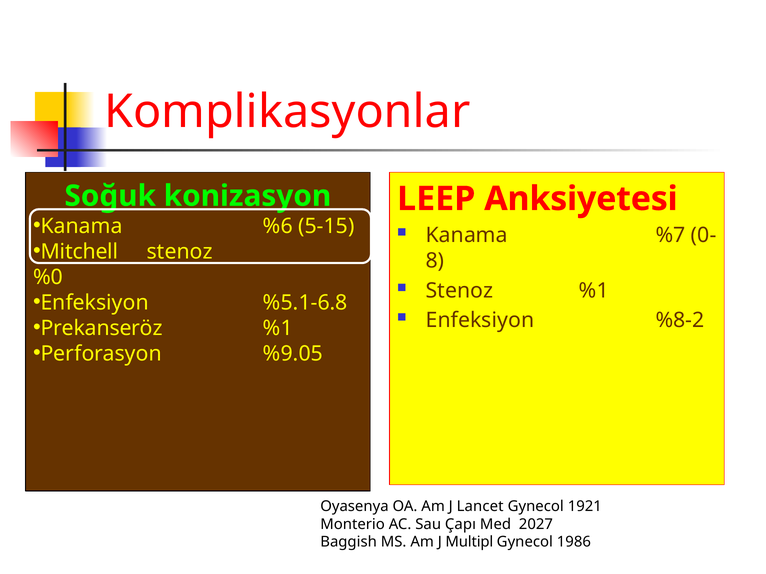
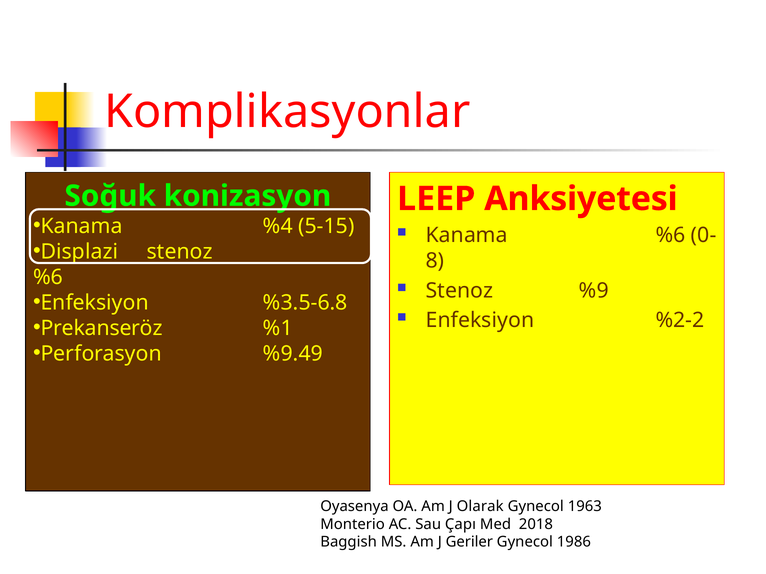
%6: %6 -> %4
Kanama %7: %7 -> %6
Mitchell: Mitchell -> Displazi
%0 at (48, 277): %0 -> %6
Stenoz %1: %1 -> %9
%5.1-6.8: %5.1-6.8 -> %3.5-6.8
%8-2: %8-2 -> %2-2
%9.05: %9.05 -> %9.49
Lancet: Lancet -> Olarak
1921: 1921 -> 1963
2027: 2027 -> 2018
Multipl: Multipl -> Geriler
